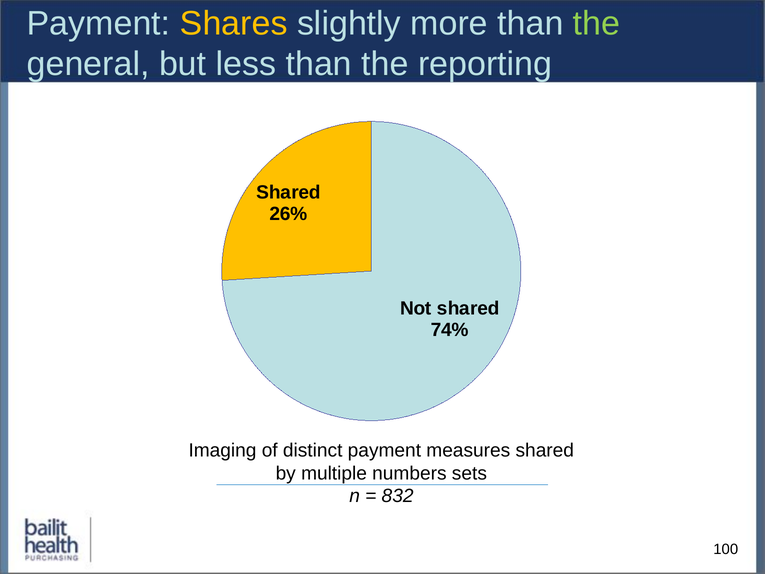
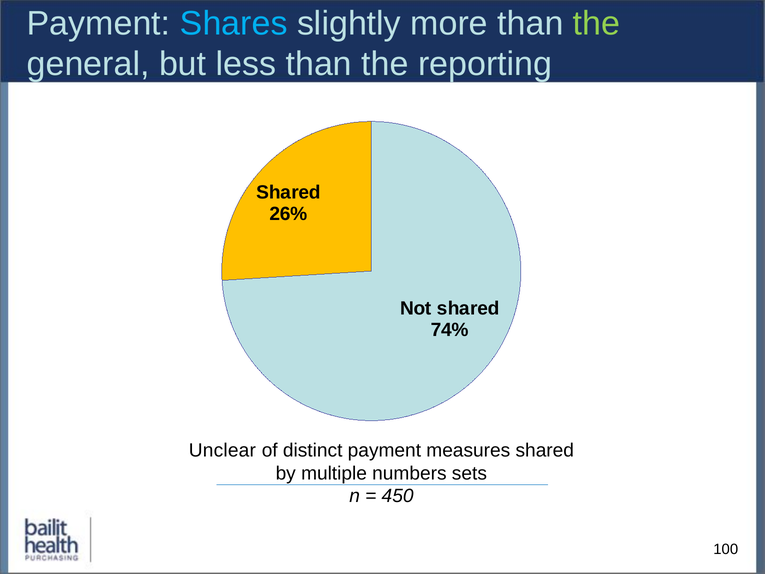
Shares colour: yellow -> light blue
Imaging: Imaging -> Unclear
832: 832 -> 450
